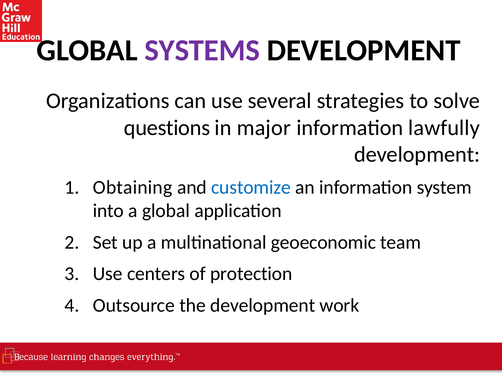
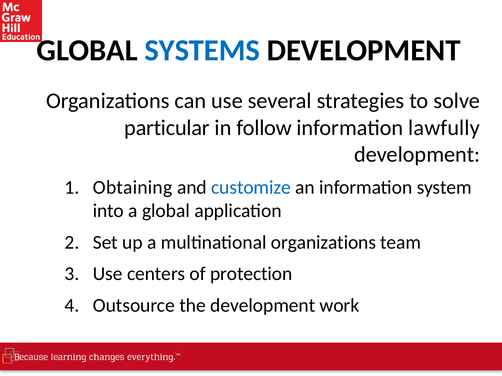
SYSTEMS colour: purple -> blue
questions: questions -> particular
major: major -> follow
multinational geoeconomic: geoeconomic -> organizations
